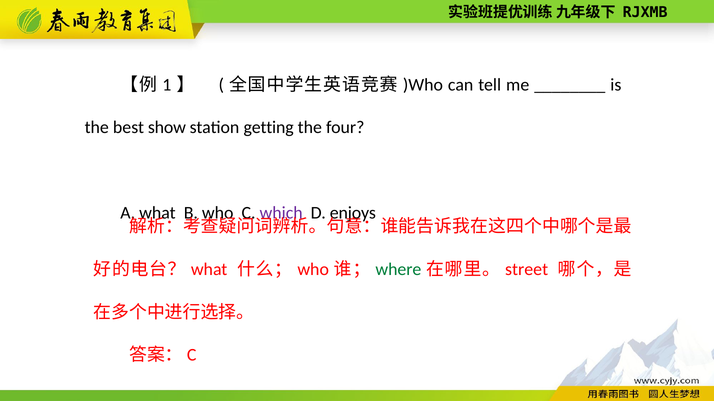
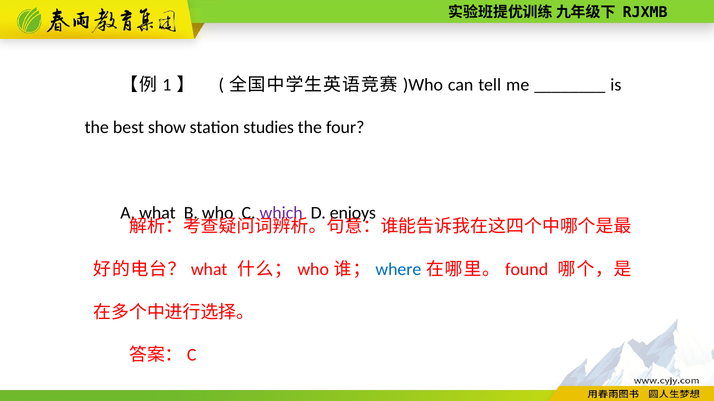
getting: getting -> studies
where colour: green -> blue
street: street -> found
